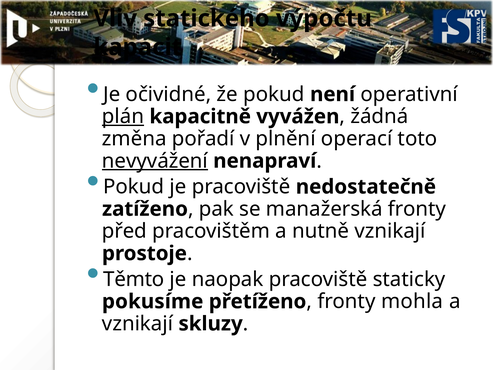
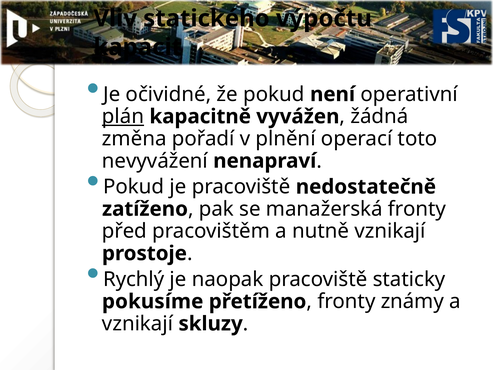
nevyvážení underline: present -> none
Těmto: Těmto -> Rychlý
mohla: mohla -> známy
